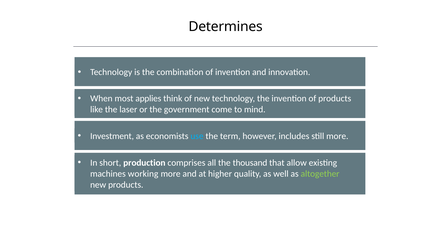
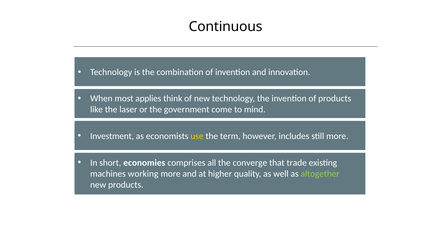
Determines: Determines -> Continuous
use colour: light blue -> yellow
production: production -> economies
thousand: thousand -> converge
allow: allow -> trade
